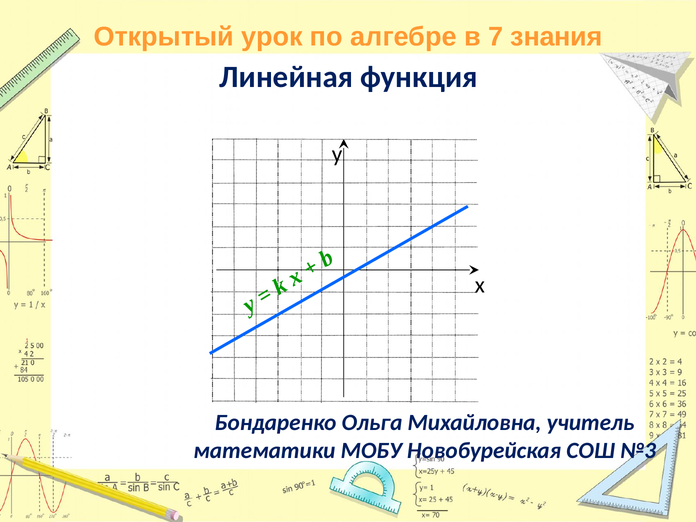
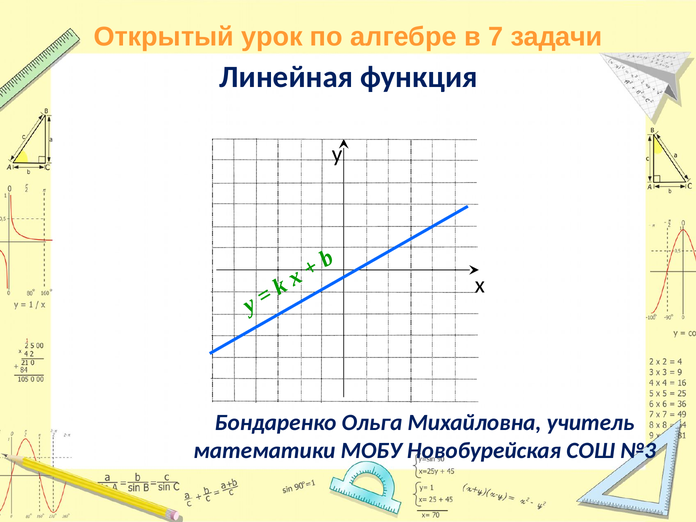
знания: знания -> задачи
